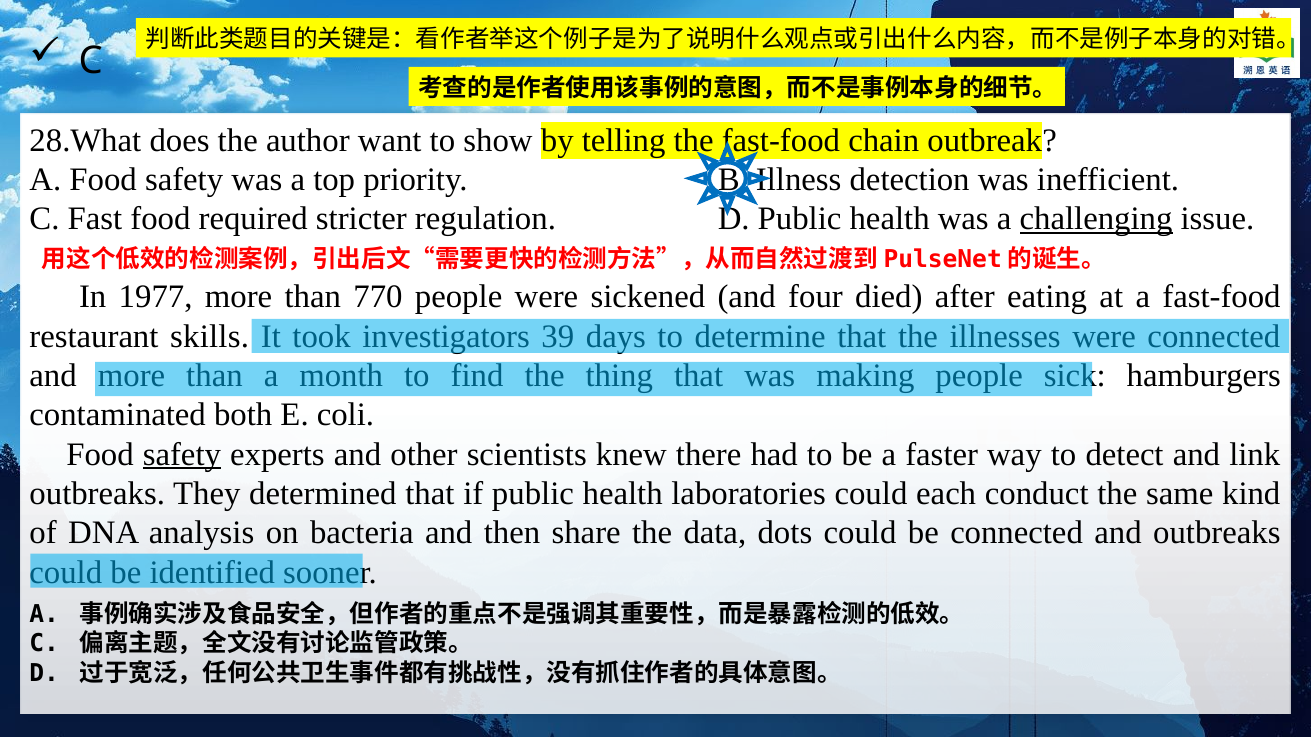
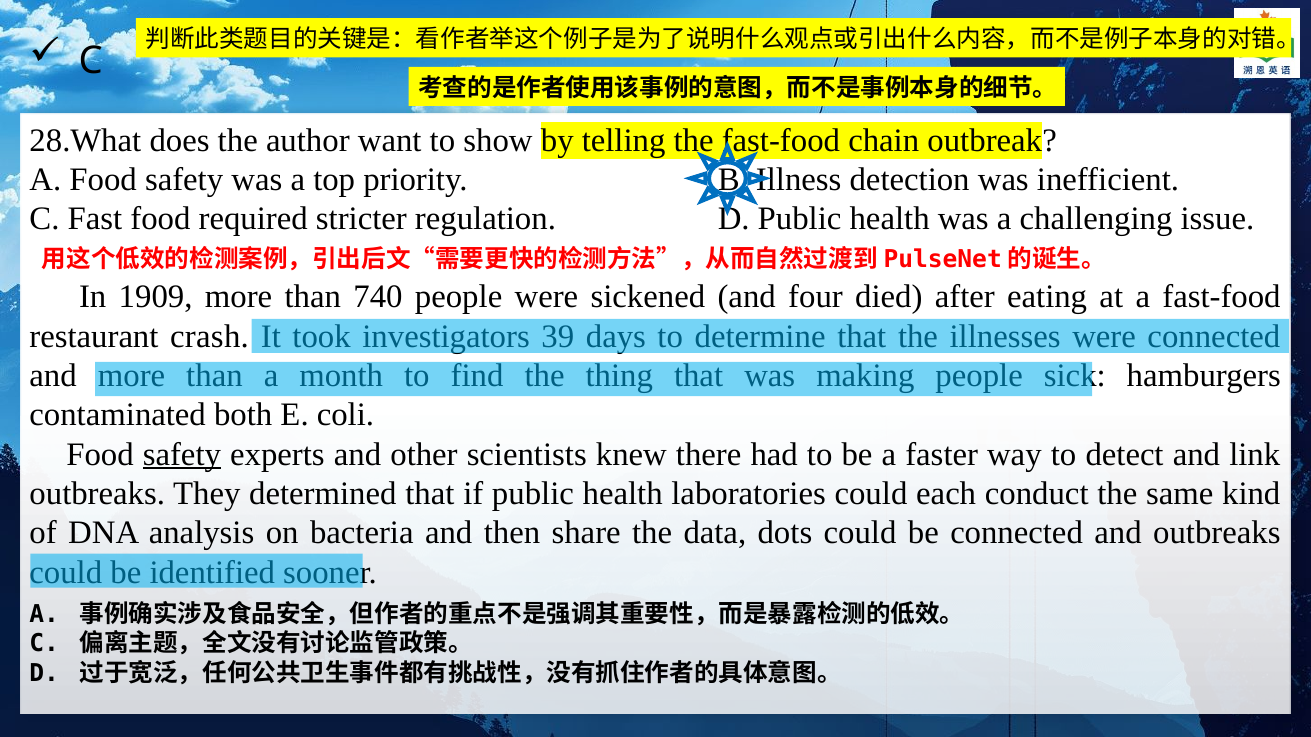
challenging underline: present -> none
1977: 1977 -> 1909
770: 770 -> 740
skills: skills -> crash
